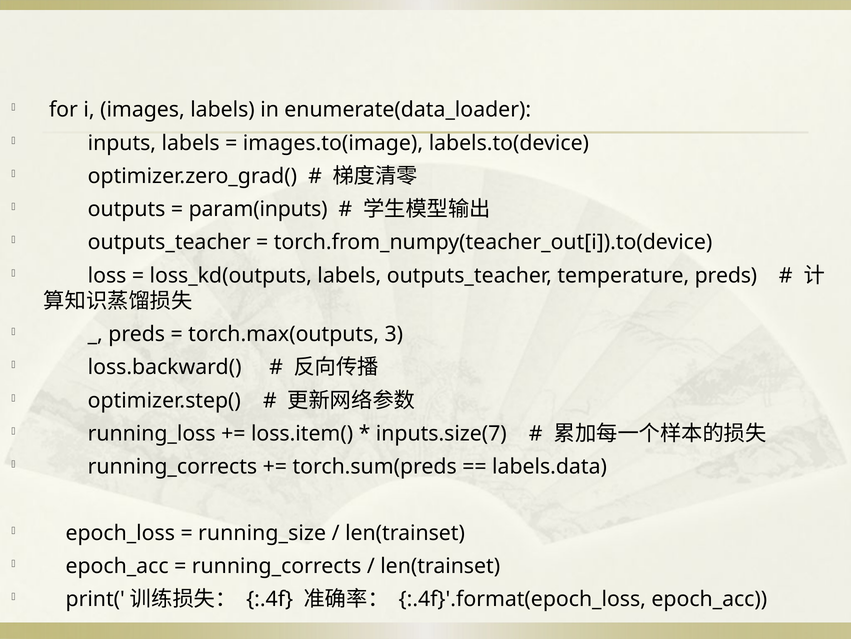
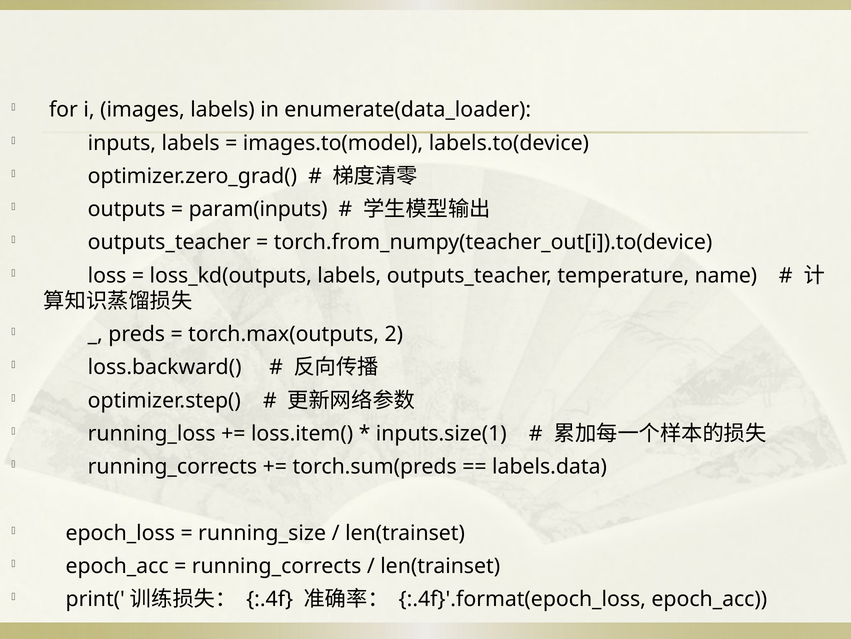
images.to(image: images.to(image -> images.to(model
temperature preds: preds -> name
3: 3 -> 2
inputs.size(7: inputs.size(7 -> inputs.size(1
